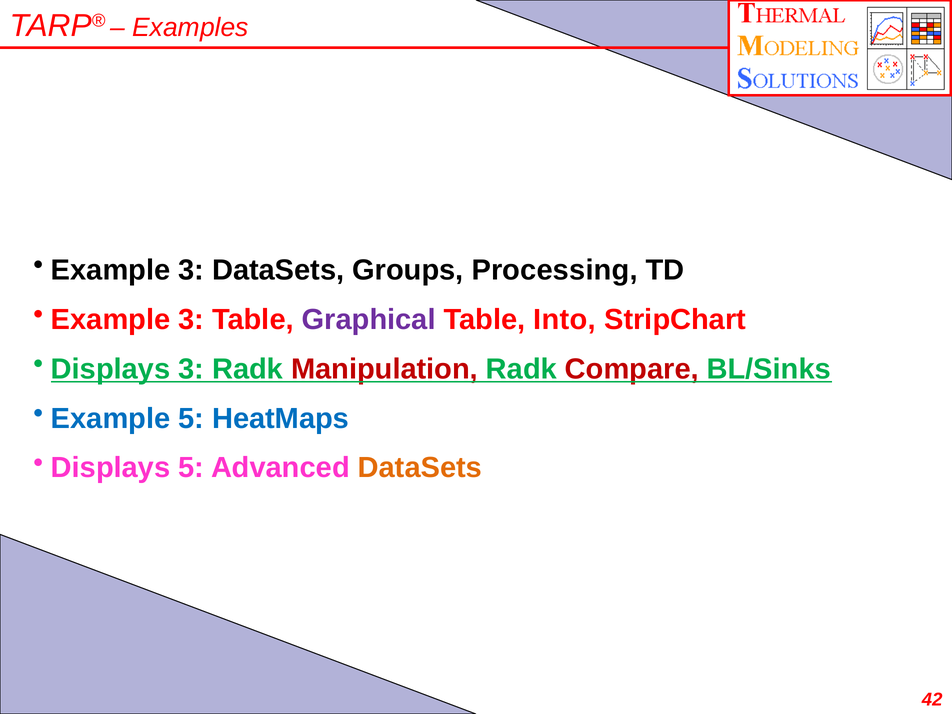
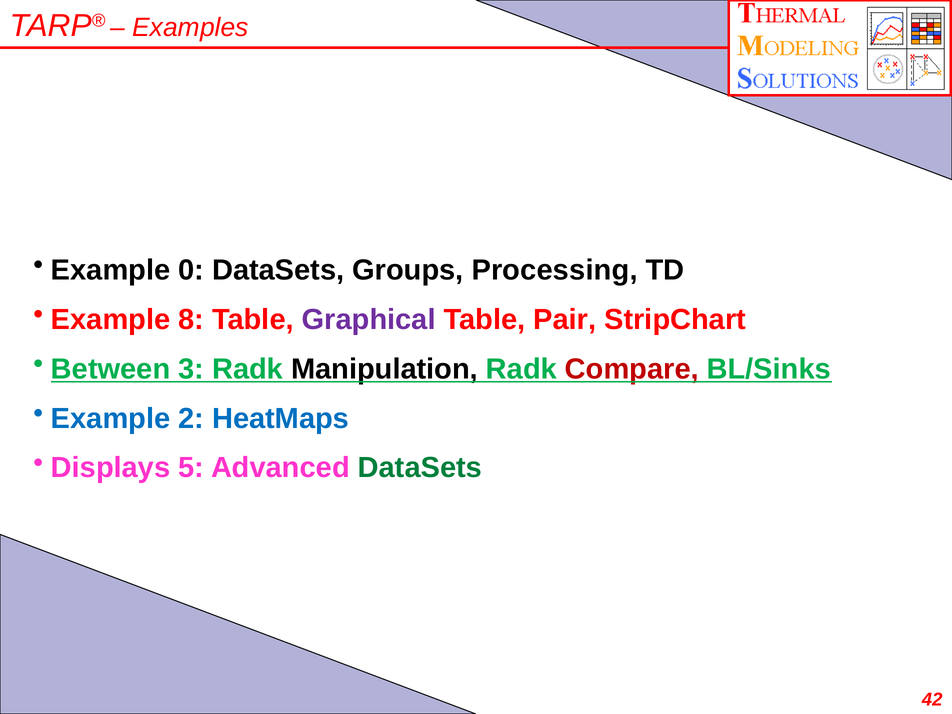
3 at (191, 270): 3 -> 0
3 at (191, 320): 3 -> 8
Into: Into -> Pair
Displays at (111, 369): Displays -> Between
Manipulation colour: red -> black
Example 5: 5 -> 2
DataSets at (420, 468) colour: orange -> green
